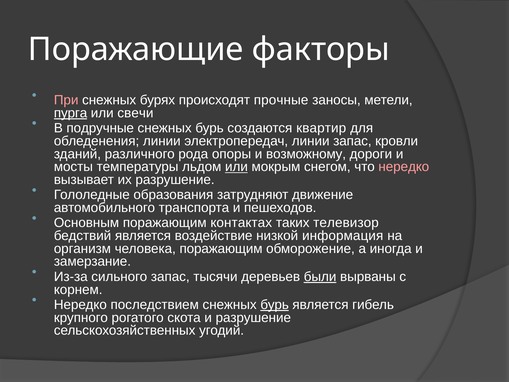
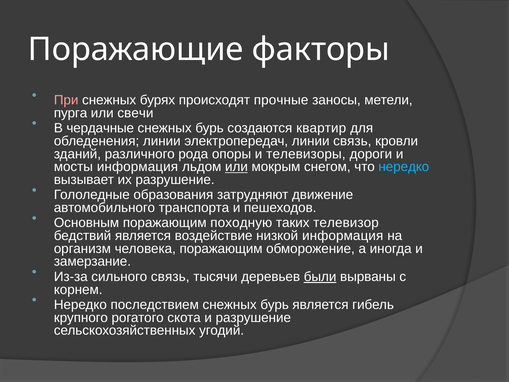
пурга underline: present -> none
подручные: подручные -> чердачные
линии запас: запас -> связь
возможному: возможному -> телевизоры
мосты температуры: температуры -> информация
нередко at (404, 167) colour: pink -> light blue
контактах: контактах -> походную
сильного запас: запас -> связь
бурь at (275, 305) underline: present -> none
